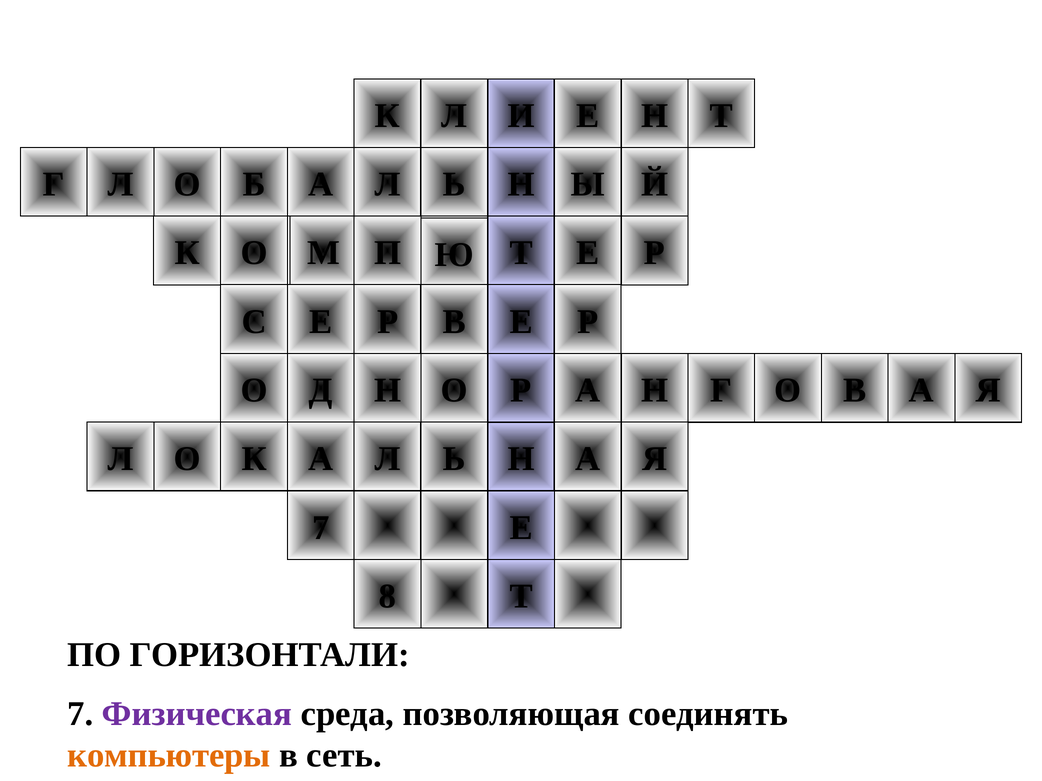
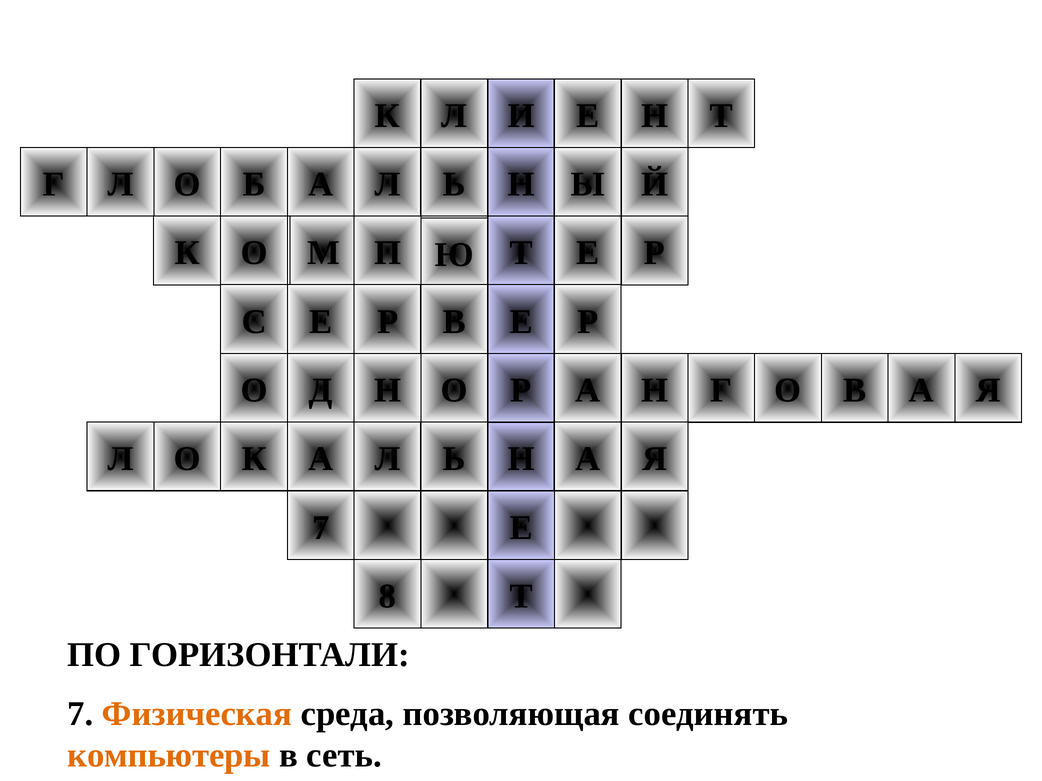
Физическая colour: purple -> orange
